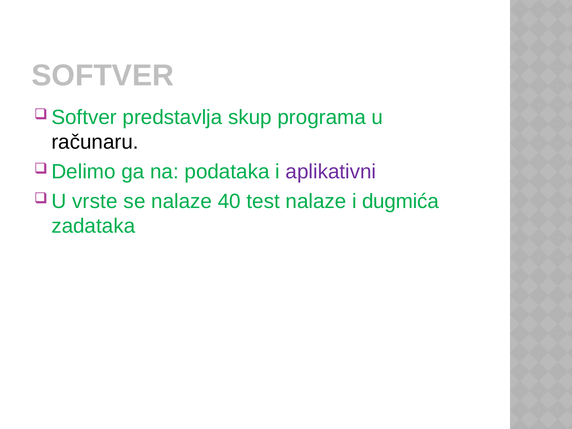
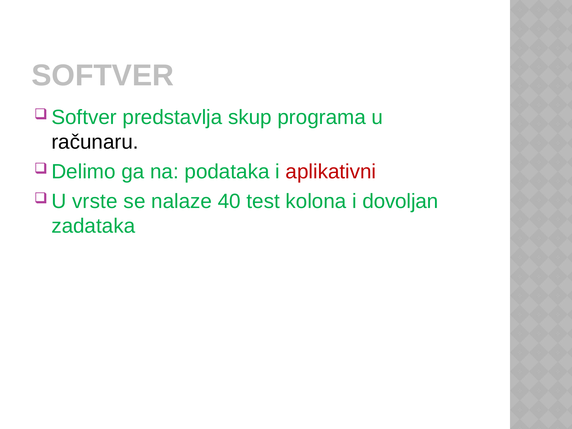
aplikativni colour: purple -> red
test nalaze: nalaze -> kolona
dugmića: dugmića -> dovoljan
